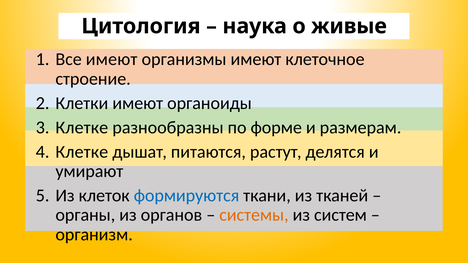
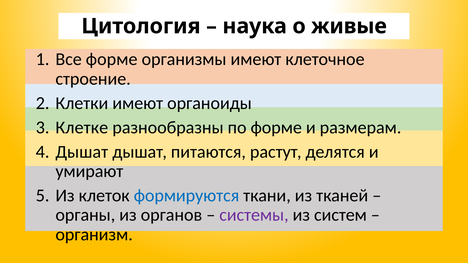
Все имеют: имеют -> форме
Клетке at (82, 152): Клетке -> Дышат
системы colour: orange -> purple
